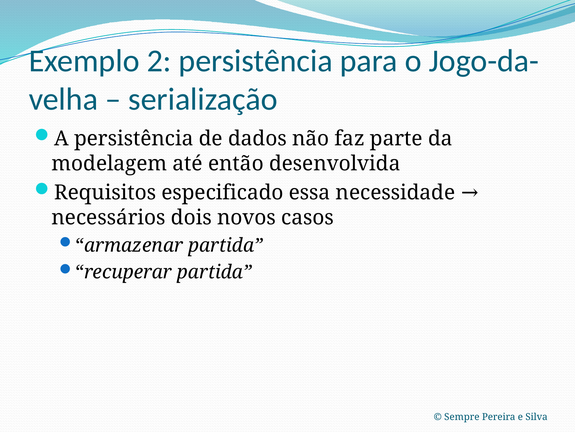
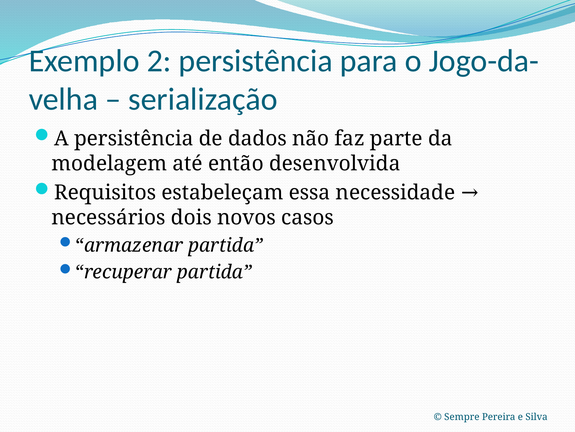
especificado: especificado -> estabeleçam
